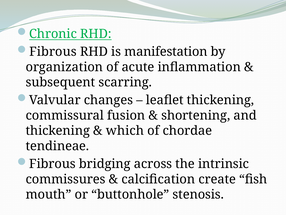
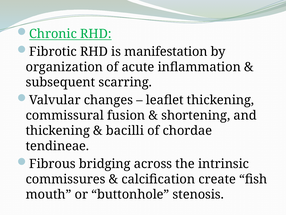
Fibrous at (53, 52): Fibrous -> Fibrotic
which: which -> bacilli
